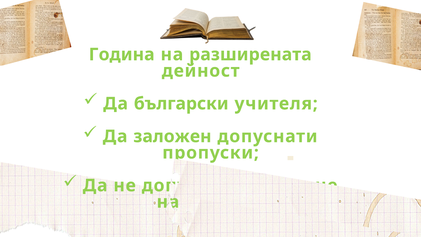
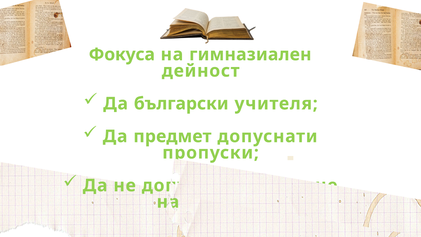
Година at (122, 54): Година -> Фокуса
разширената: разширената -> гимназиален
заложен: заложен -> предмет
